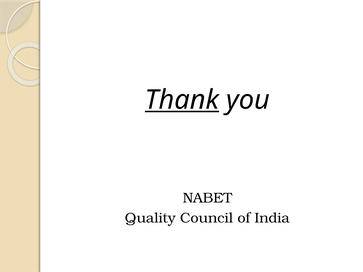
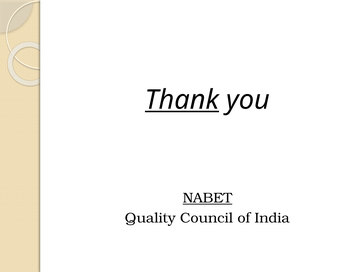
NABET underline: none -> present
